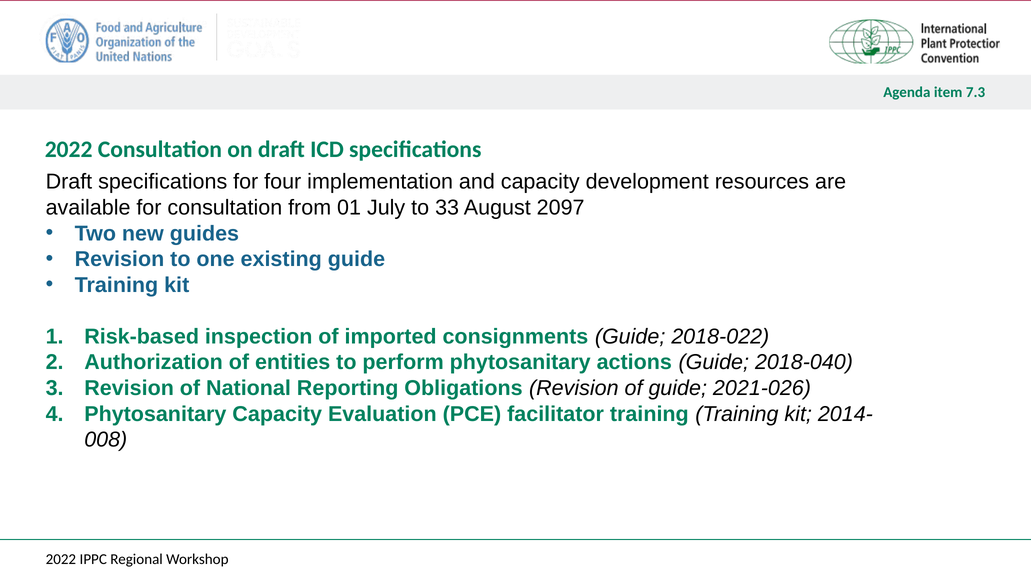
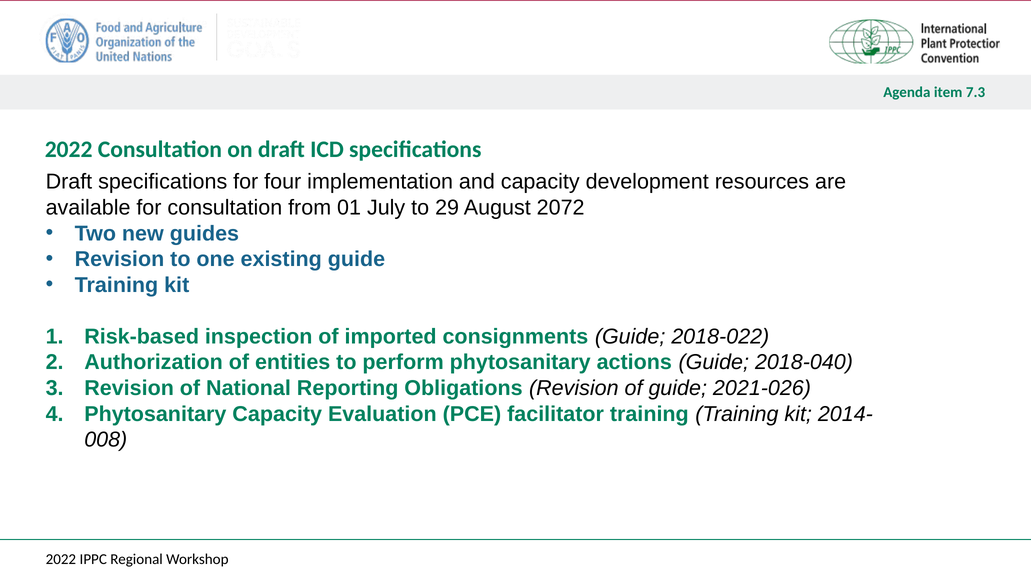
33: 33 -> 29
2097: 2097 -> 2072
